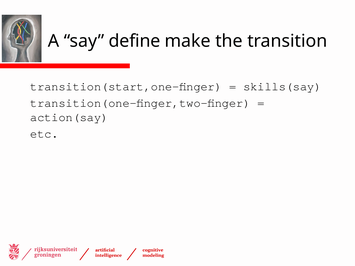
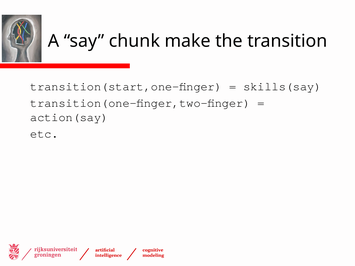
define: define -> chunk
